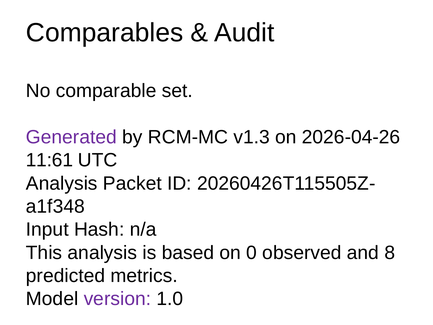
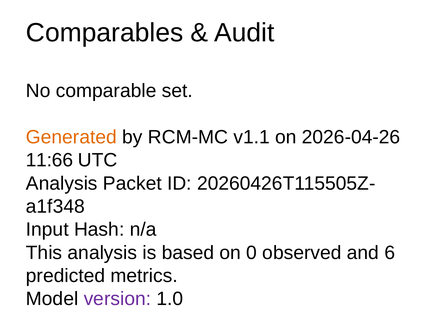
Generated colour: purple -> orange
v1.3: v1.3 -> v1.1
11:61: 11:61 -> 11:66
8: 8 -> 6
